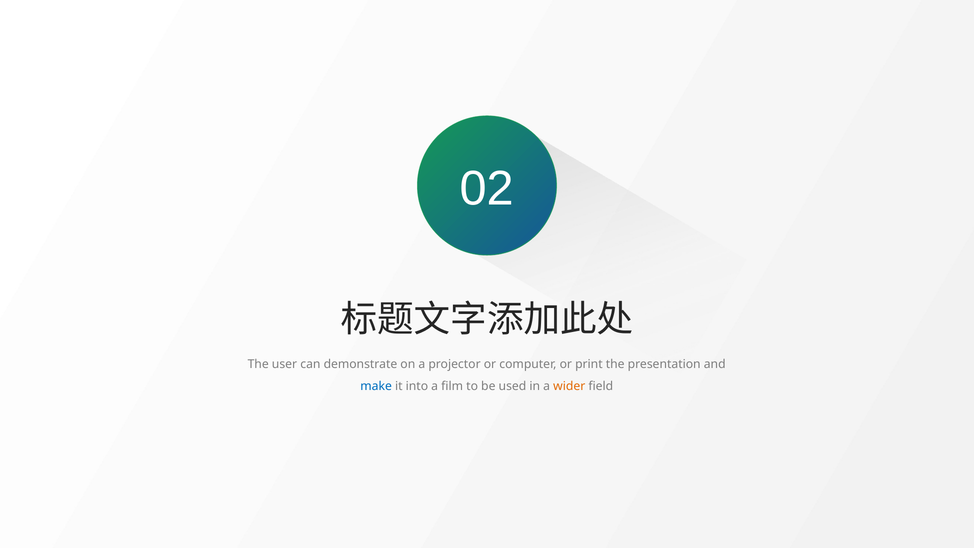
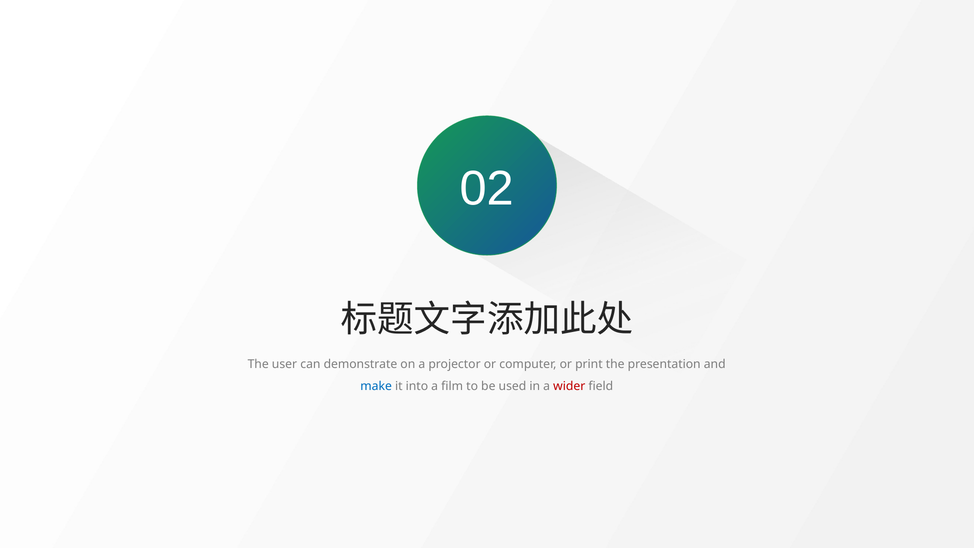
wider colour: orange -> red
